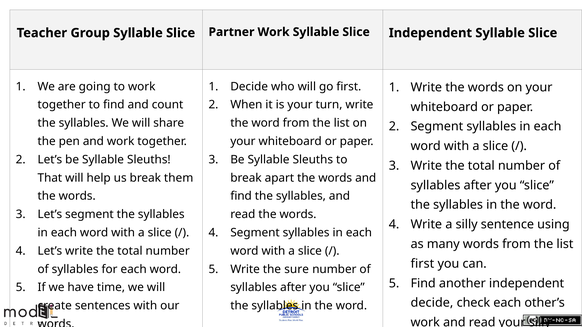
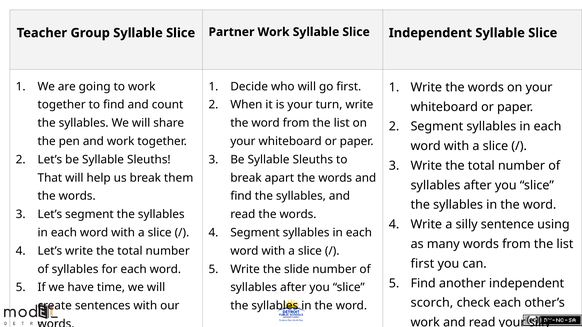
sure: sure -> slide
decide at (432, 303): decide -> scorch
